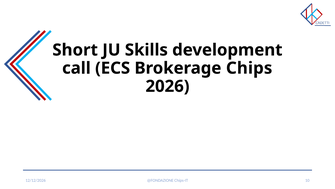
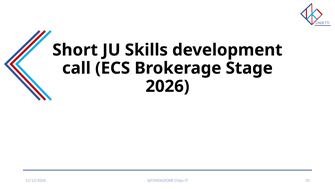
Chips: Chips -> Stage
